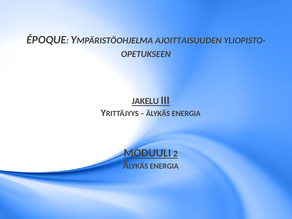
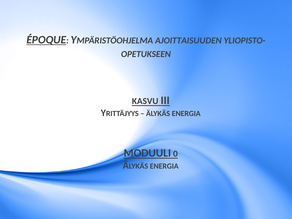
ÉPOQUE underline: none -> present
JAKELU: JAKELU -> KASVU
2: 2 -> 0
